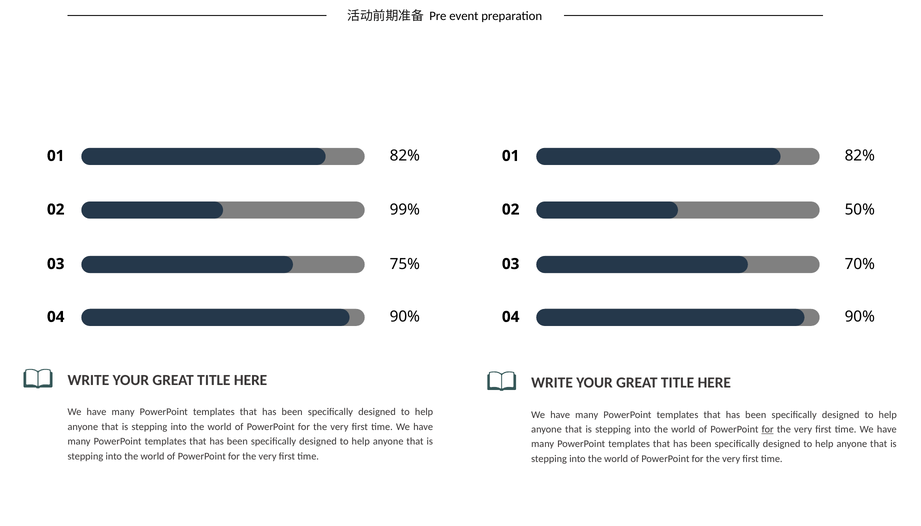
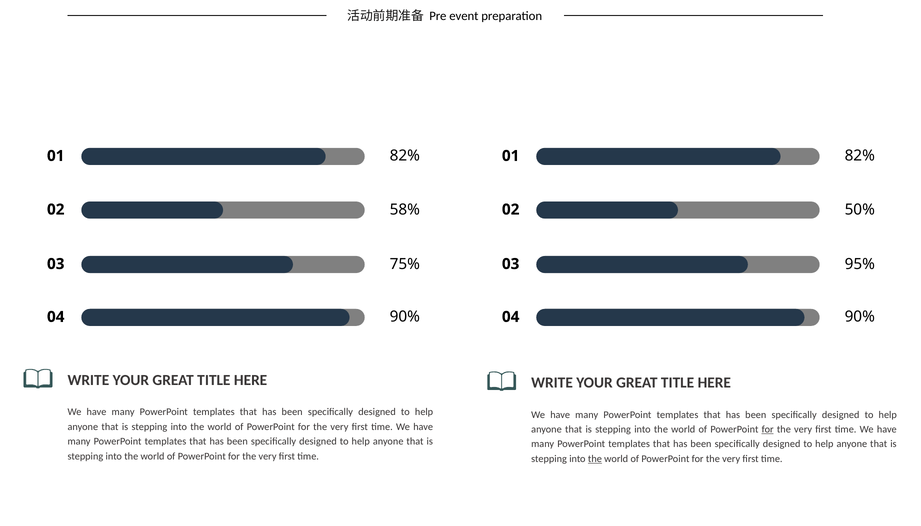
99%: 99% -> 58%
70%: 70% -> 95%
the at (595, 459) underline: none -> present
